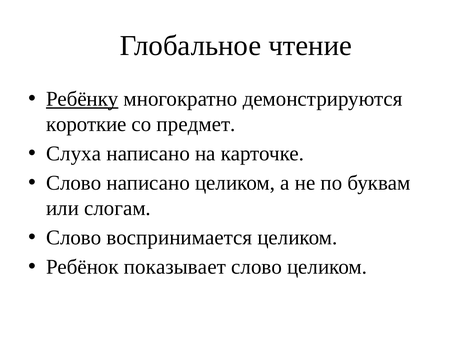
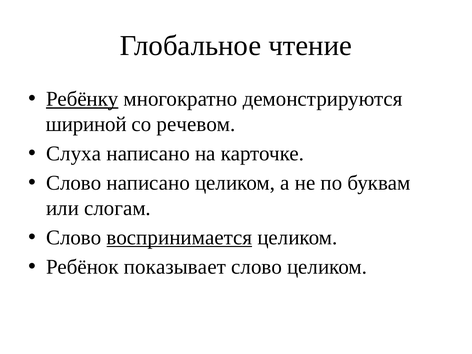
короткие: короткие -> шириной
предмет: предмет -> речевом
воспринимается underline: none -> present
